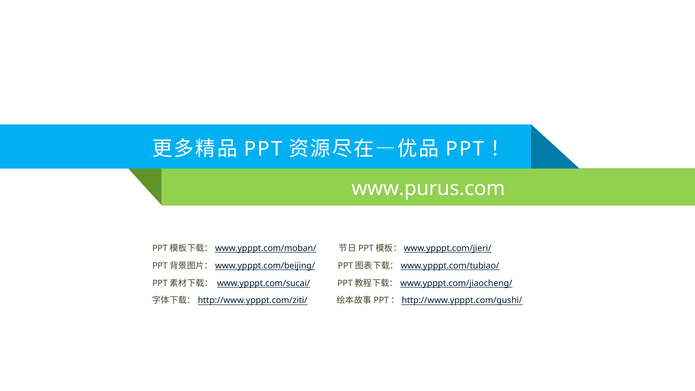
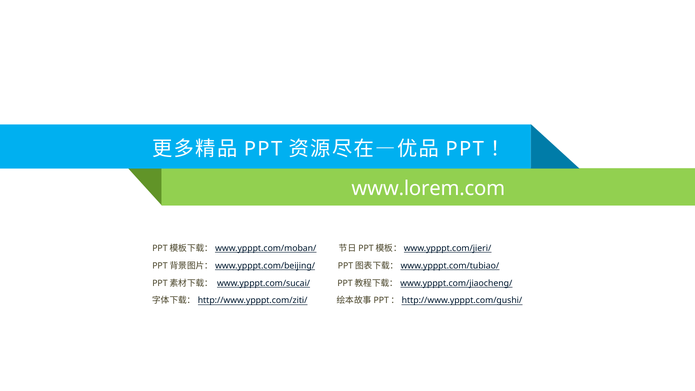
www.purus.com: www.purus.com -> www.lorem.com
